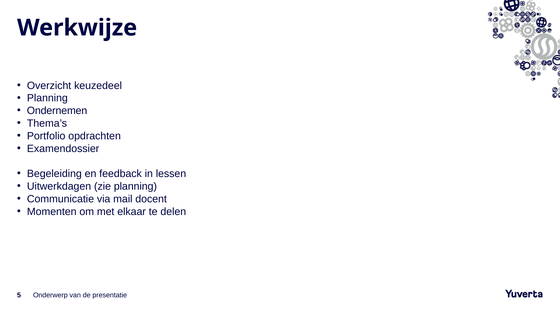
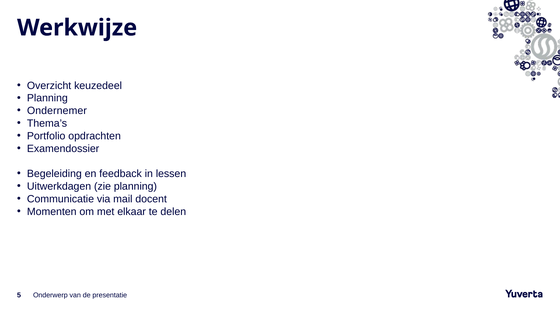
Ondernemen: Ondernemen -> Ondernemer
